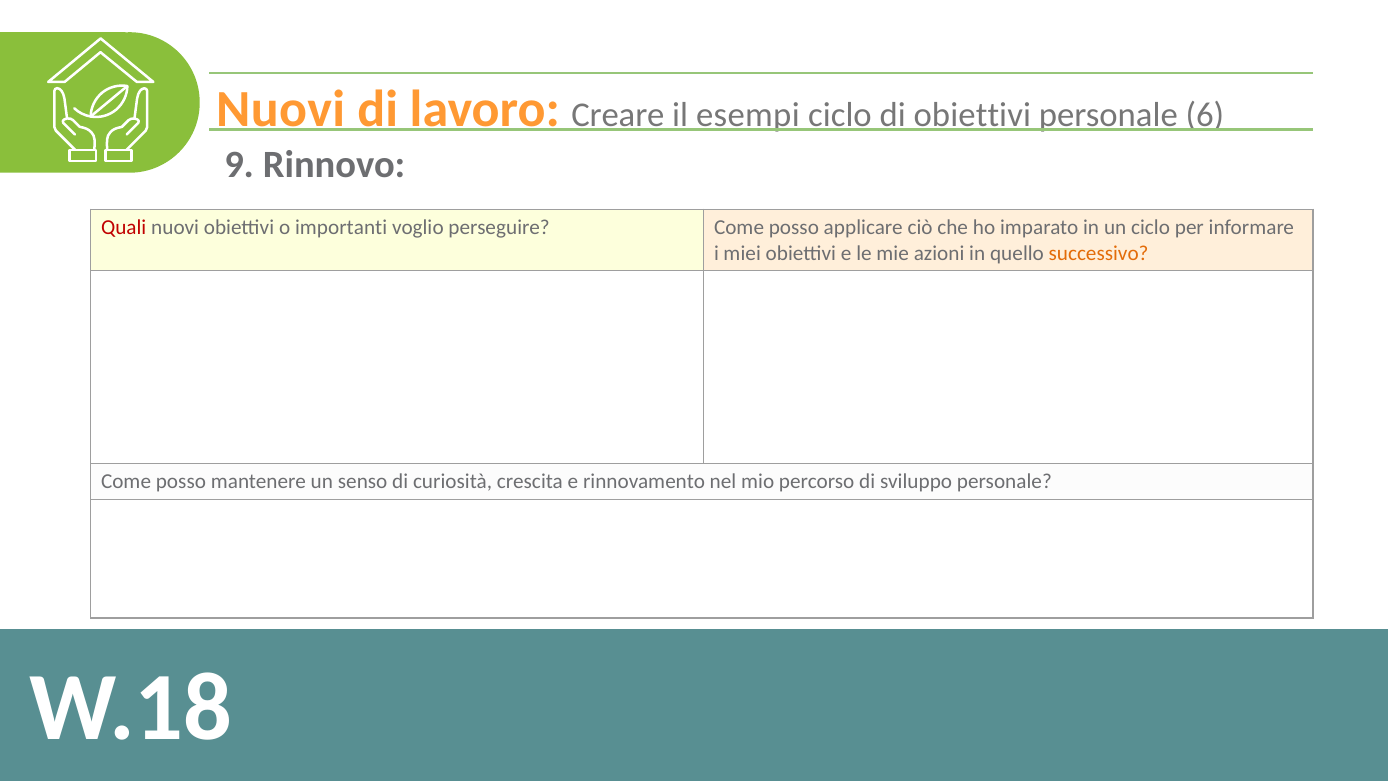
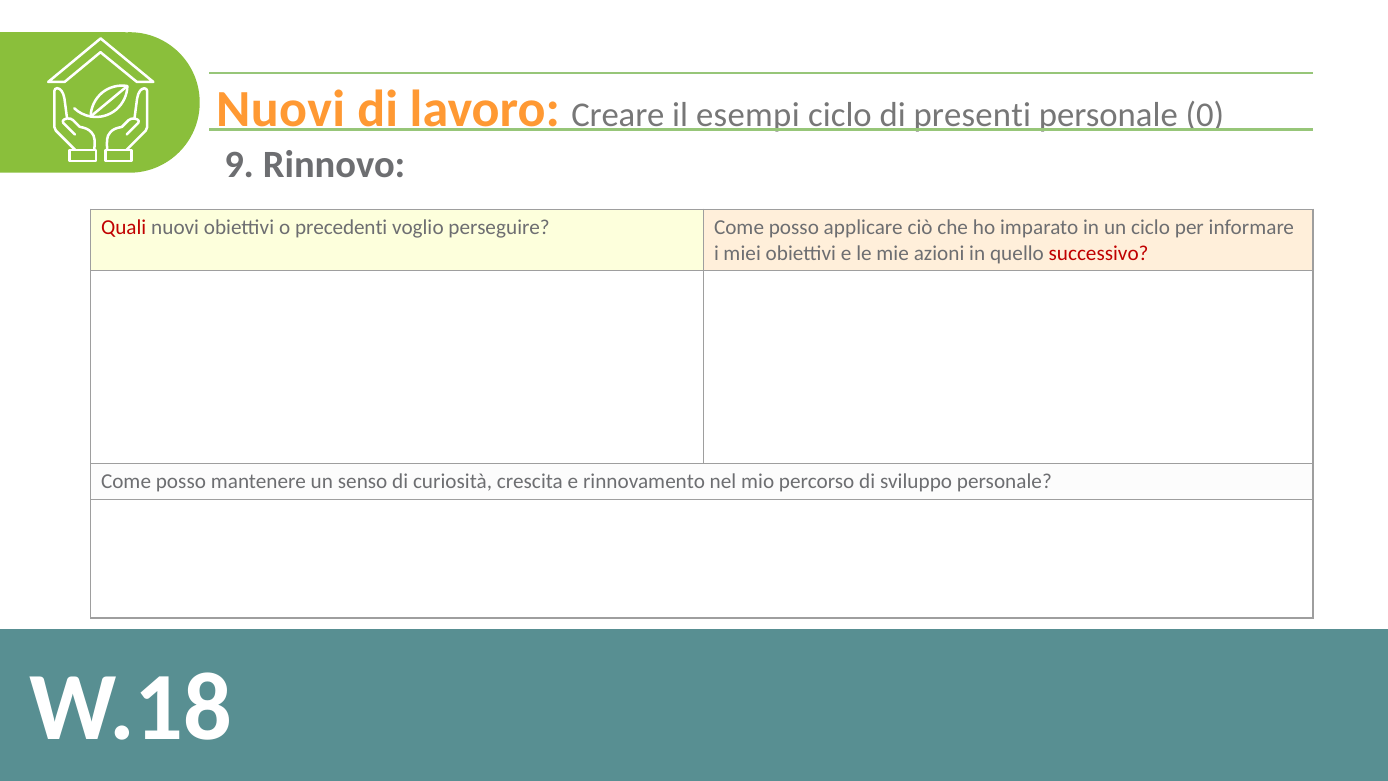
di obiettivi: obiettivi -> presenti
6: 6 -> 0
importanti: importanti -> precedenti
successivo colour: orange -> red
